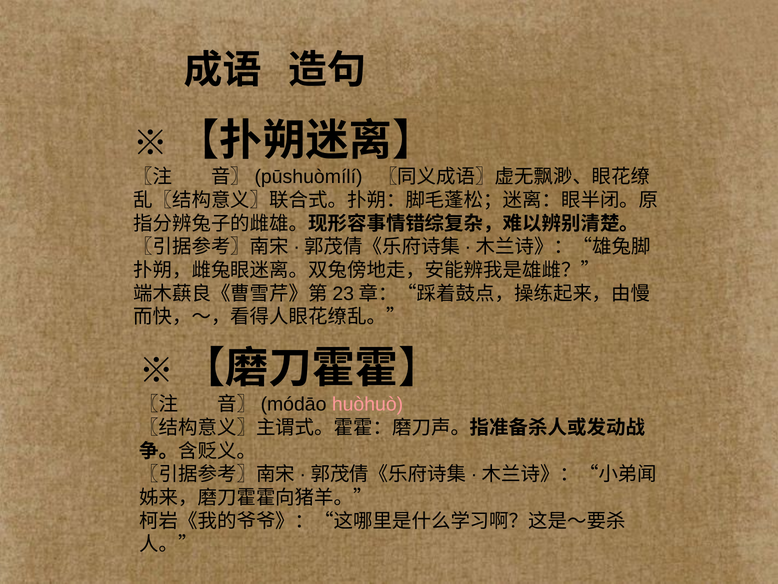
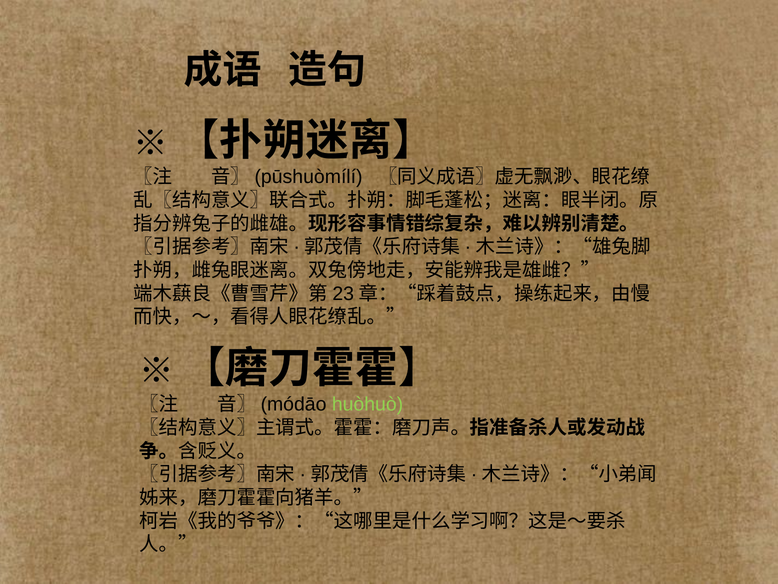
huòhuò colour: pink -> light green
